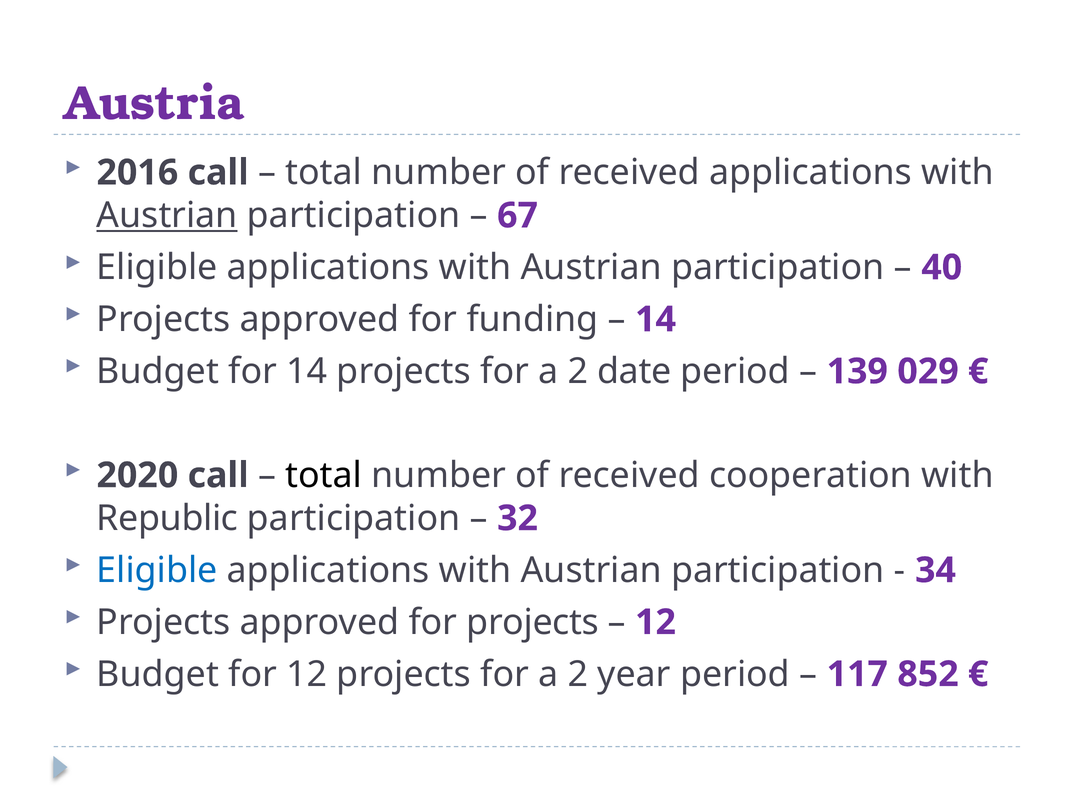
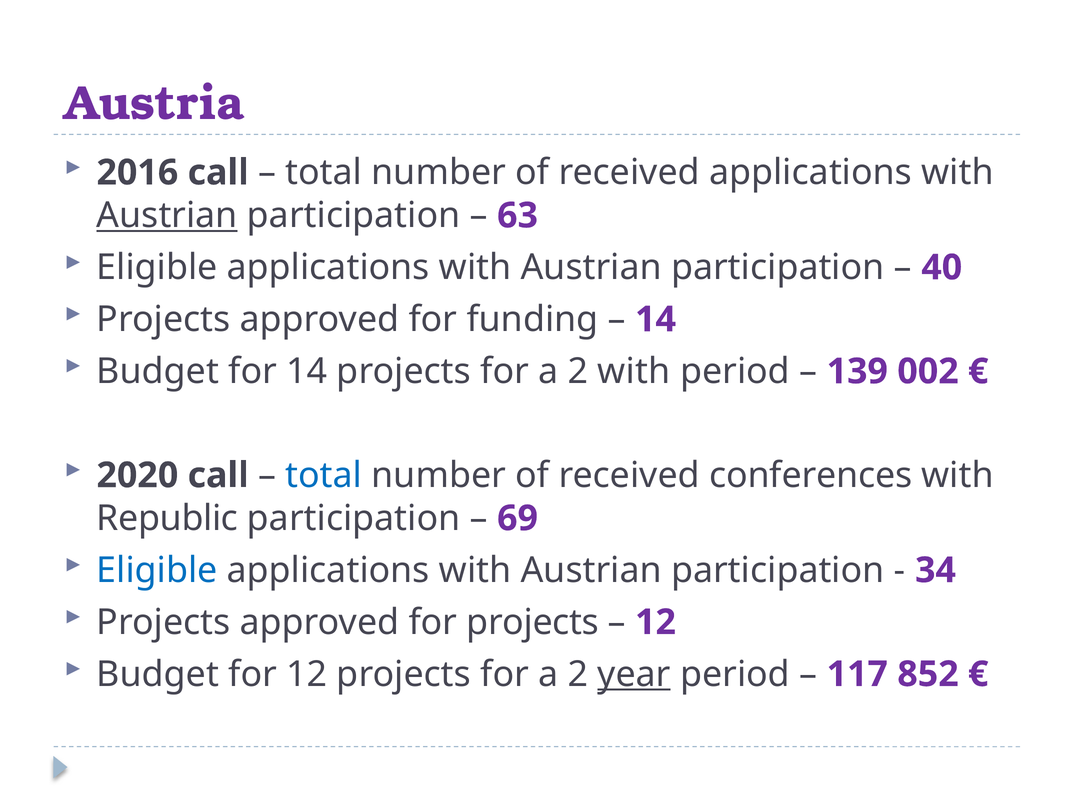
67: 67 -> 63
2 date: date -> with
029: 029 -> 002
total at (324, 475) colour: black -> blue
cooperation: cooperation -> conferences
32: 32 -> 69
year underline: none -> present
